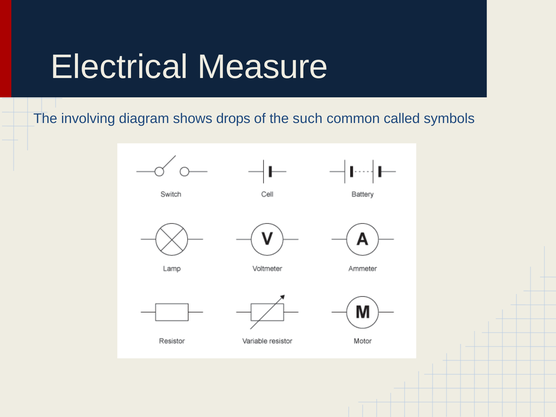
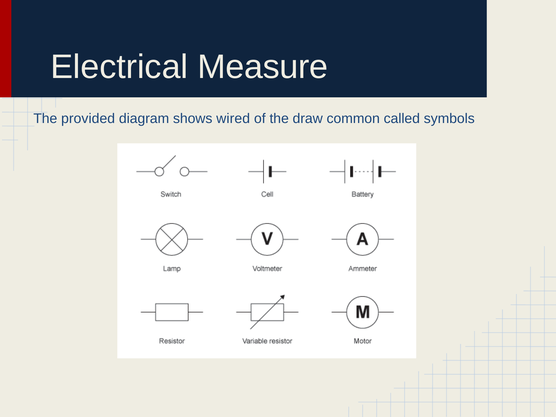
involving: involving -> provided
drops: drops -> wired
such: such -> draw
